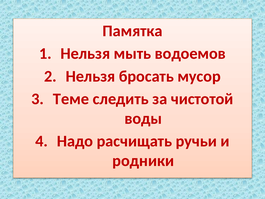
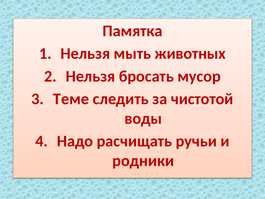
водоемов: водоемов -> животных
